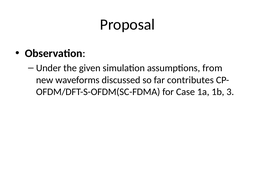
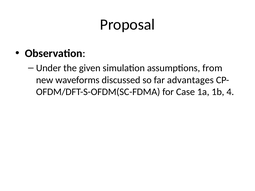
contributes: contributes -> advantages
3: 3 -> 4
